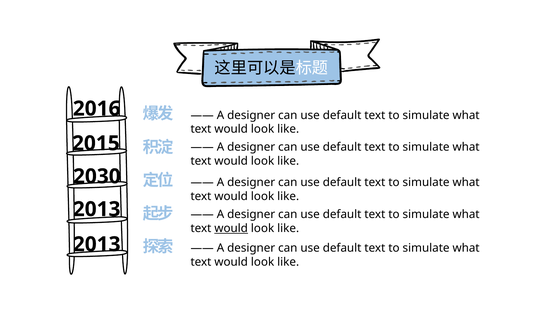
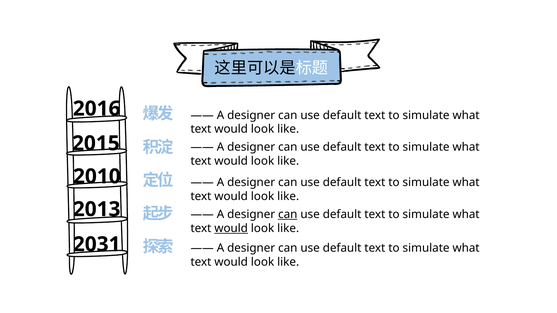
2030: 2030 -> 2010
can at (288, 215) underline: none -> present
2013 at (97, 245): 2013 -> 2031
